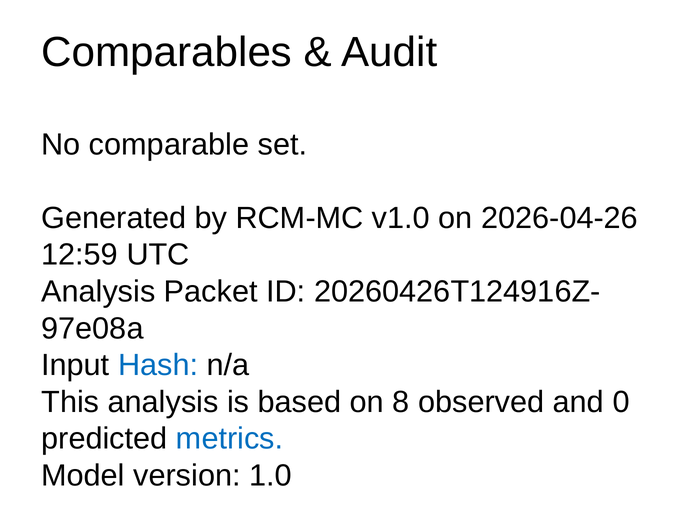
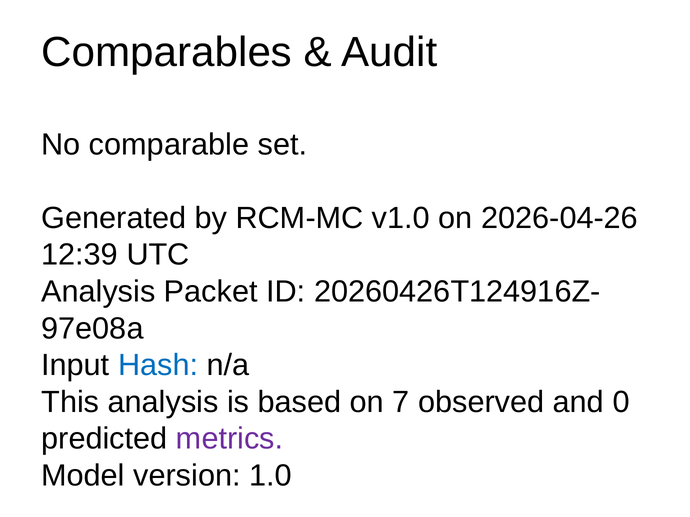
12:59: 12:59 -> 12:39
8: 8 -> 7
metrics colour: blue -> purple
